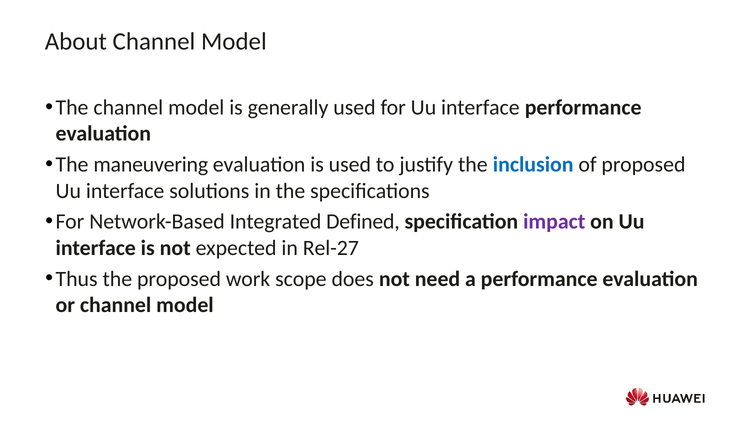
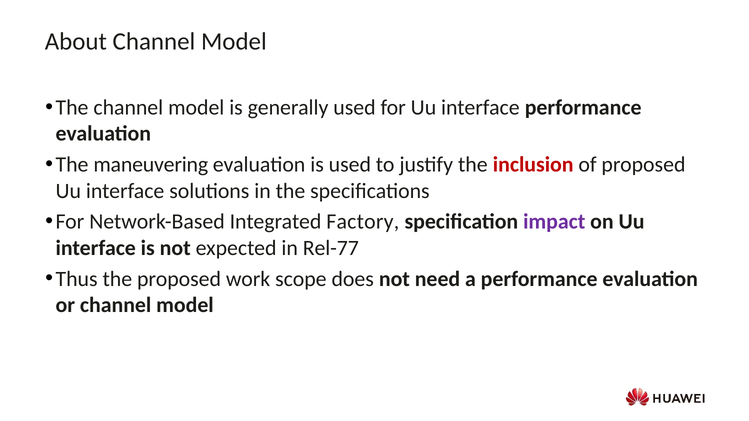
inclusion colour: blue -> red
Defined: Defined -> Factory
Rel-27: Rel-27 -> Rel-77
